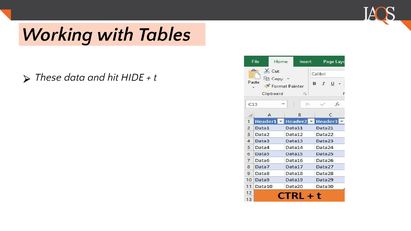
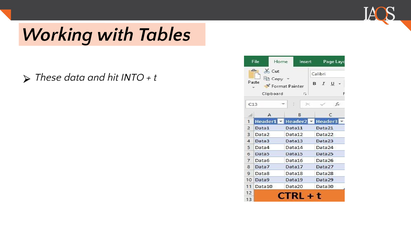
HIDE: HIDE -> INTO
